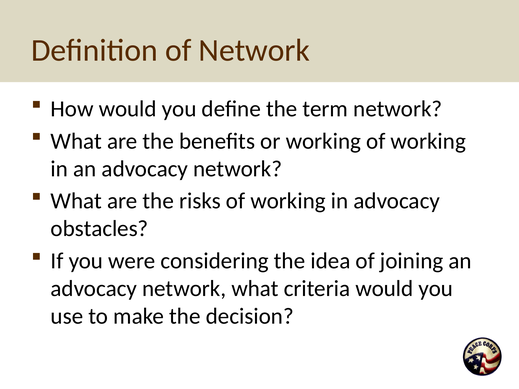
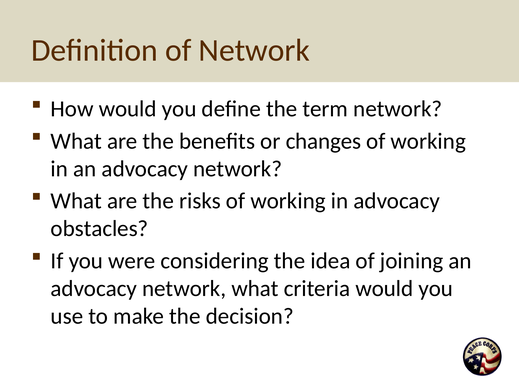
or working: working -> changes
